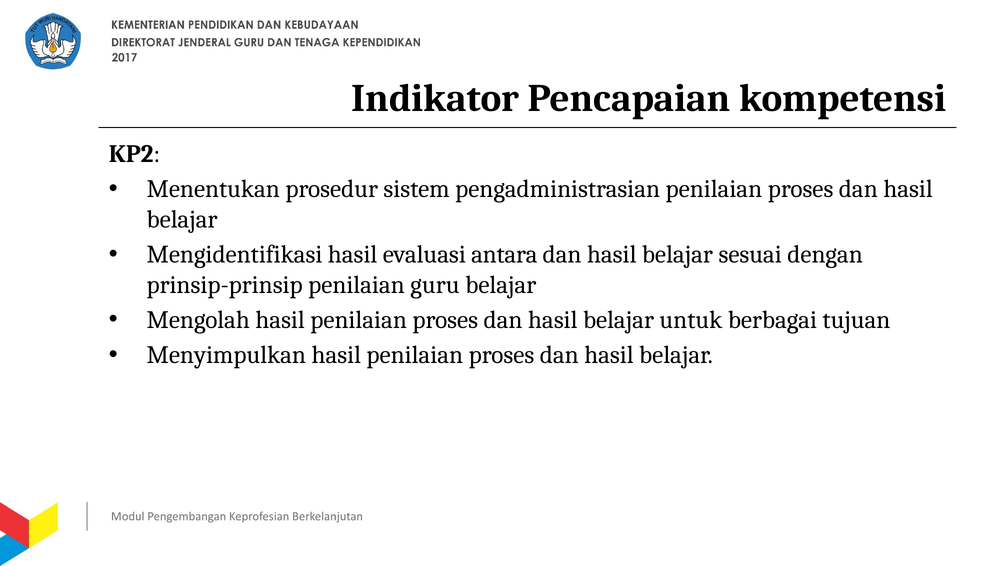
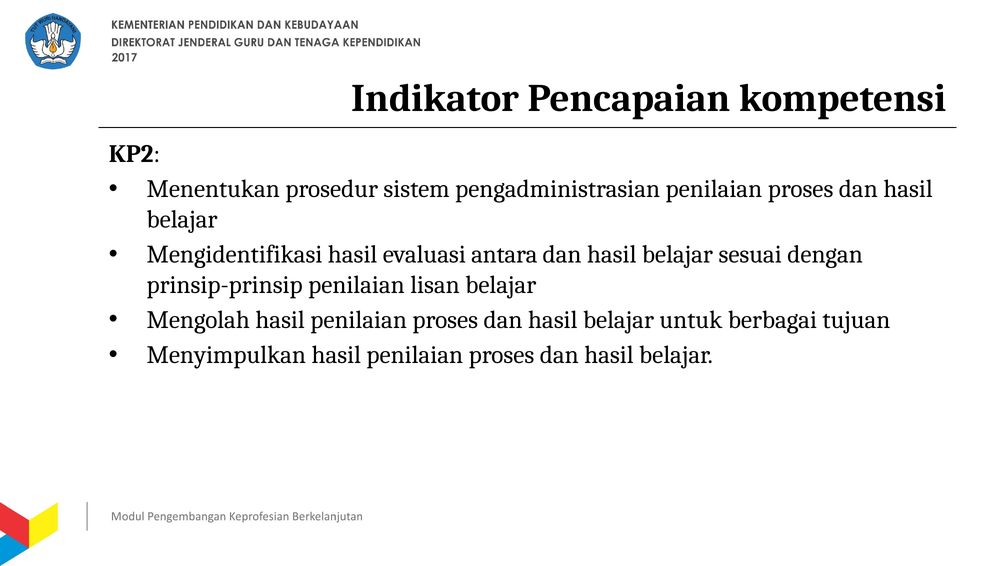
guru: guru -> lisan
